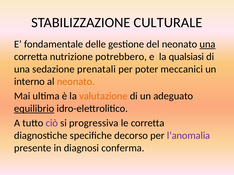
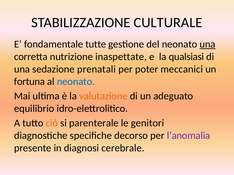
delle: delle -> tutte
potrebbero: potrebbero -> inaspettate
interno: interno -> fortuna
neonato at (76, 82) colour: orange -> blue
equilibrio underline: present -> none
ciò colour: purple -> orange
progressiva: progressiva -> parenterale
le corretta: corretta -> genitori
conferma: conferma -> cerebrale
